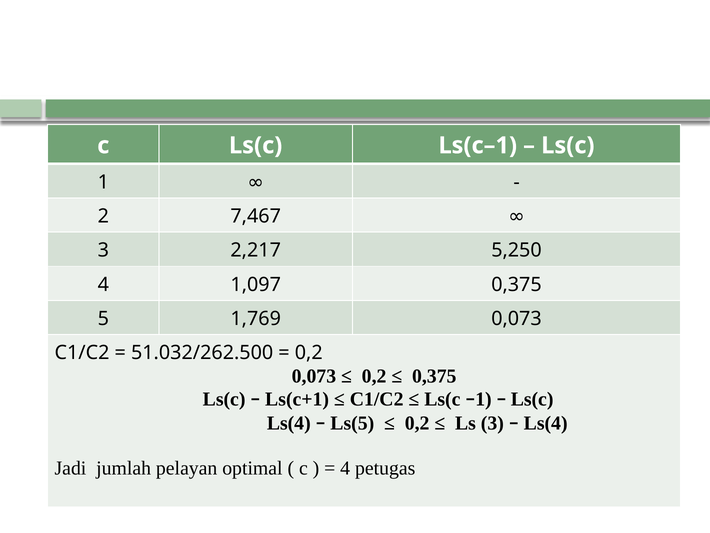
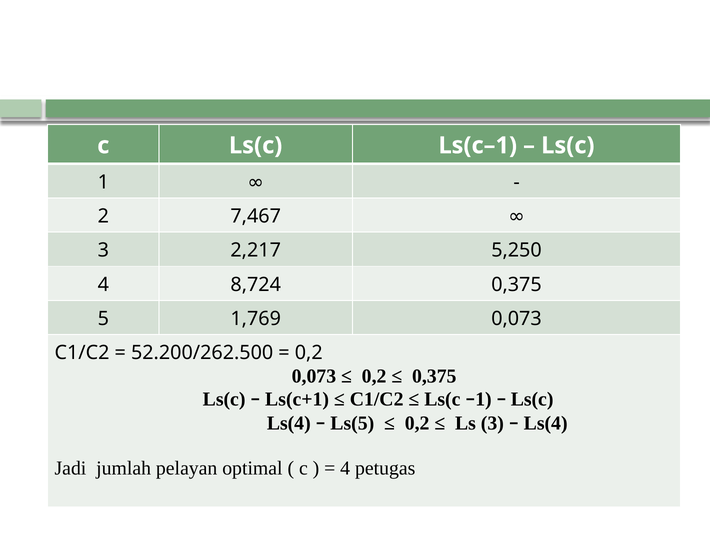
1,097: 1,097 -> 8,724
51.032/262.500: 51.032/262.500 -> 52.200/262.500
